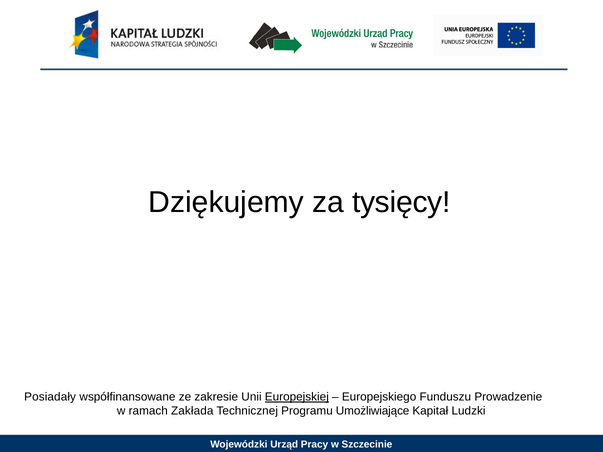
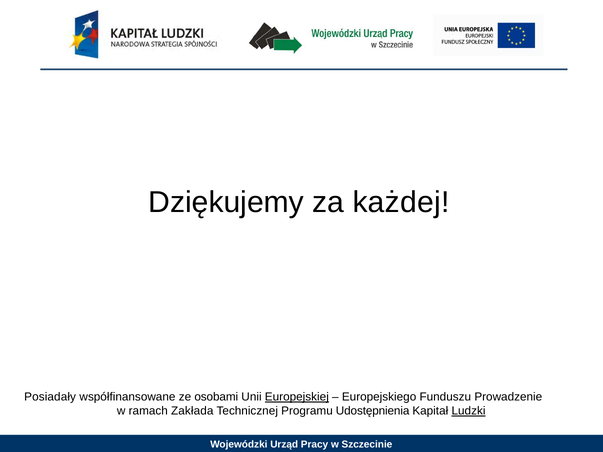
tysięcy: tysięcy -> każdej
zakresie: zakresie -> osobami
Umożliwiające: Umożliwiające -> Udostępnienia
Ludzki underline: none -> present
